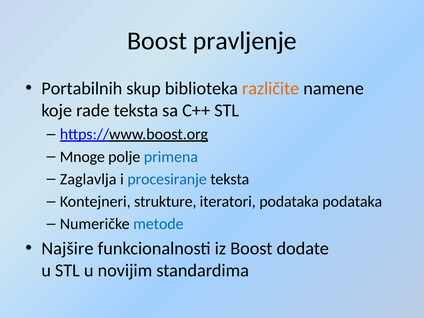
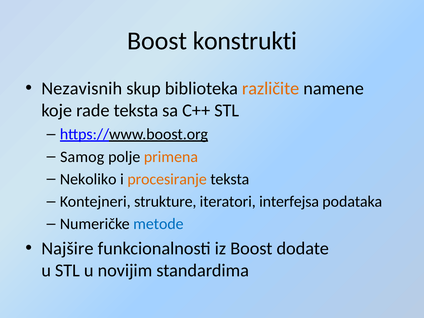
pravljenje: pravljenje -> konstrukti
Portabilnih: Portabilnih -> Nezavisnih
Mnoge: Mnoge -> Samog
primena colour: blue -> orange
Zaglavlja: Zaglavlja -> Nekoliko
procesiranje colour: blue -> orange
iteratori podataka: podataka -> interfejsa
